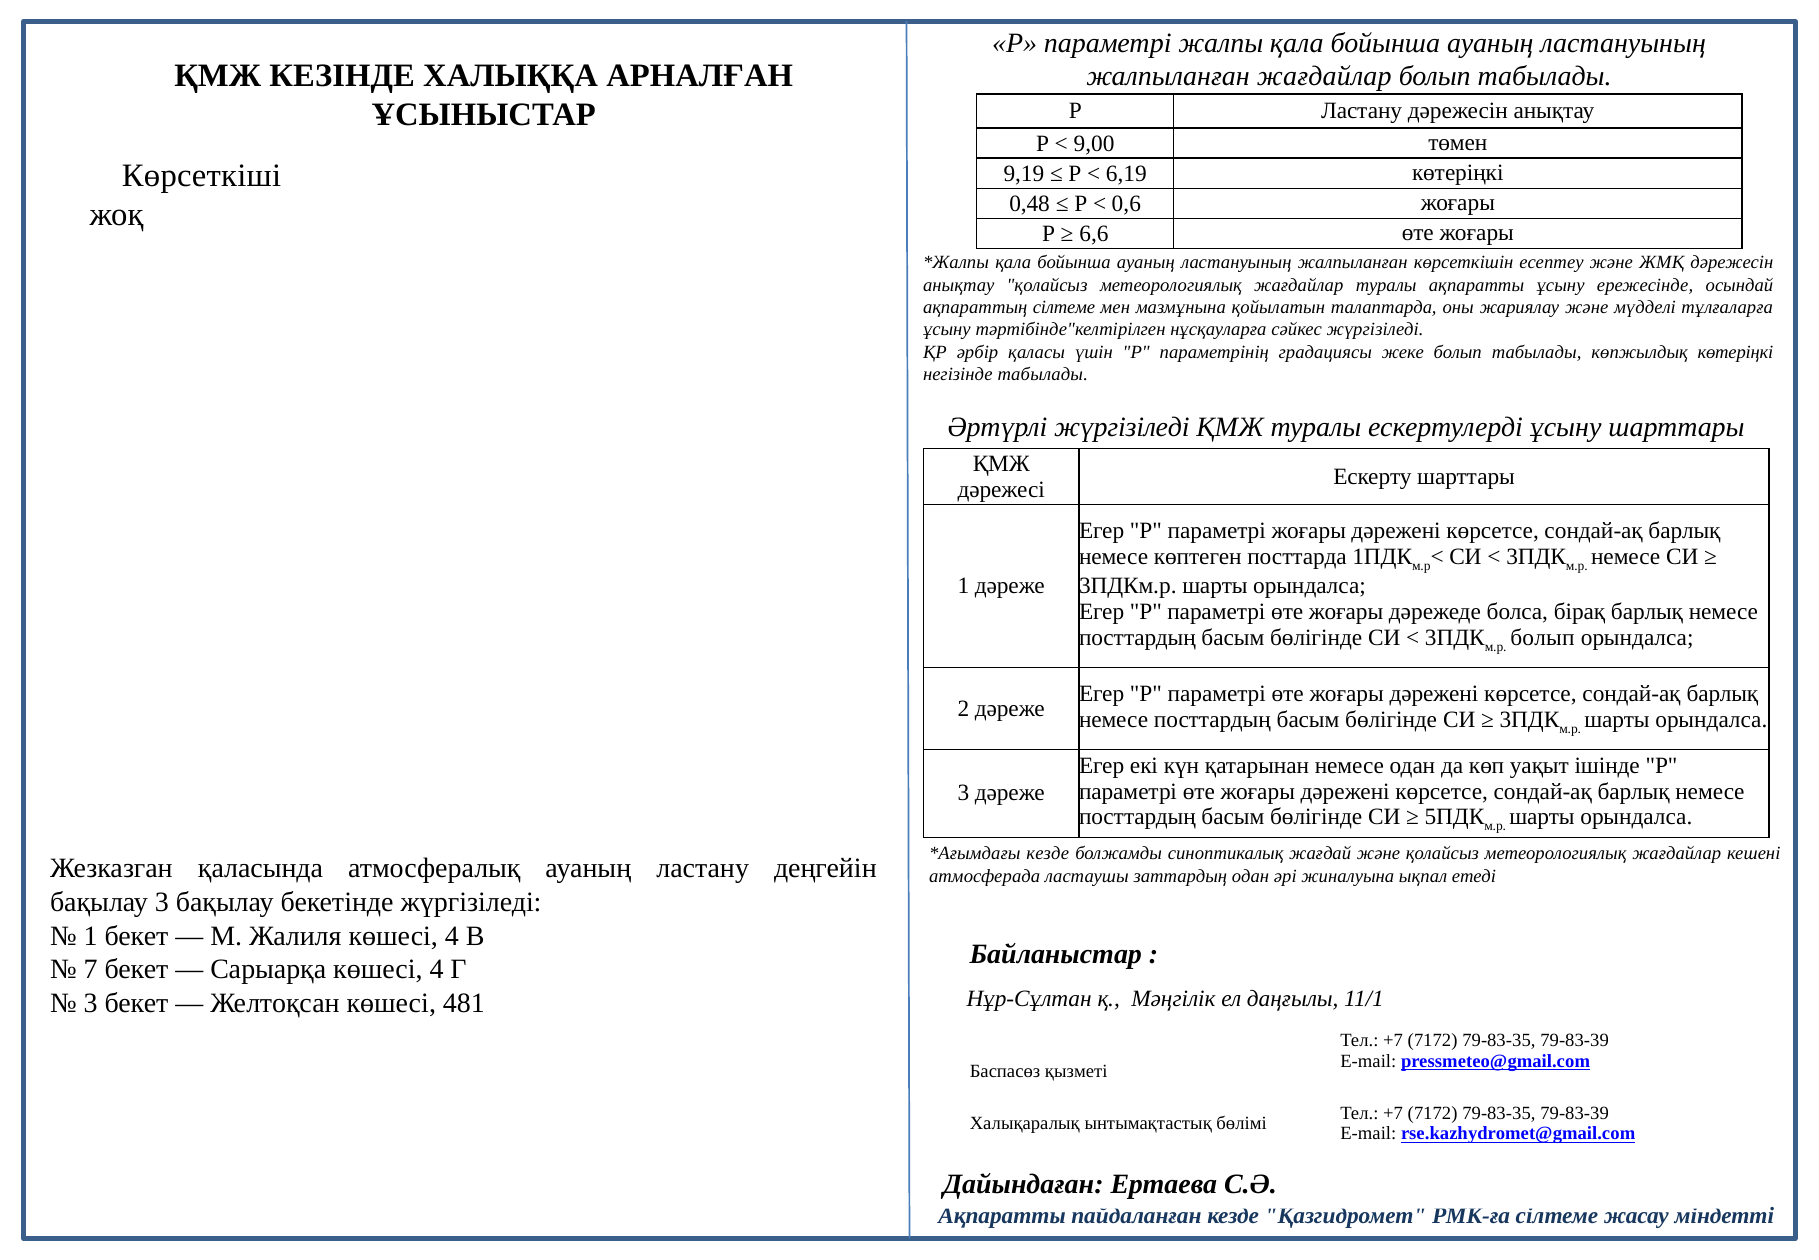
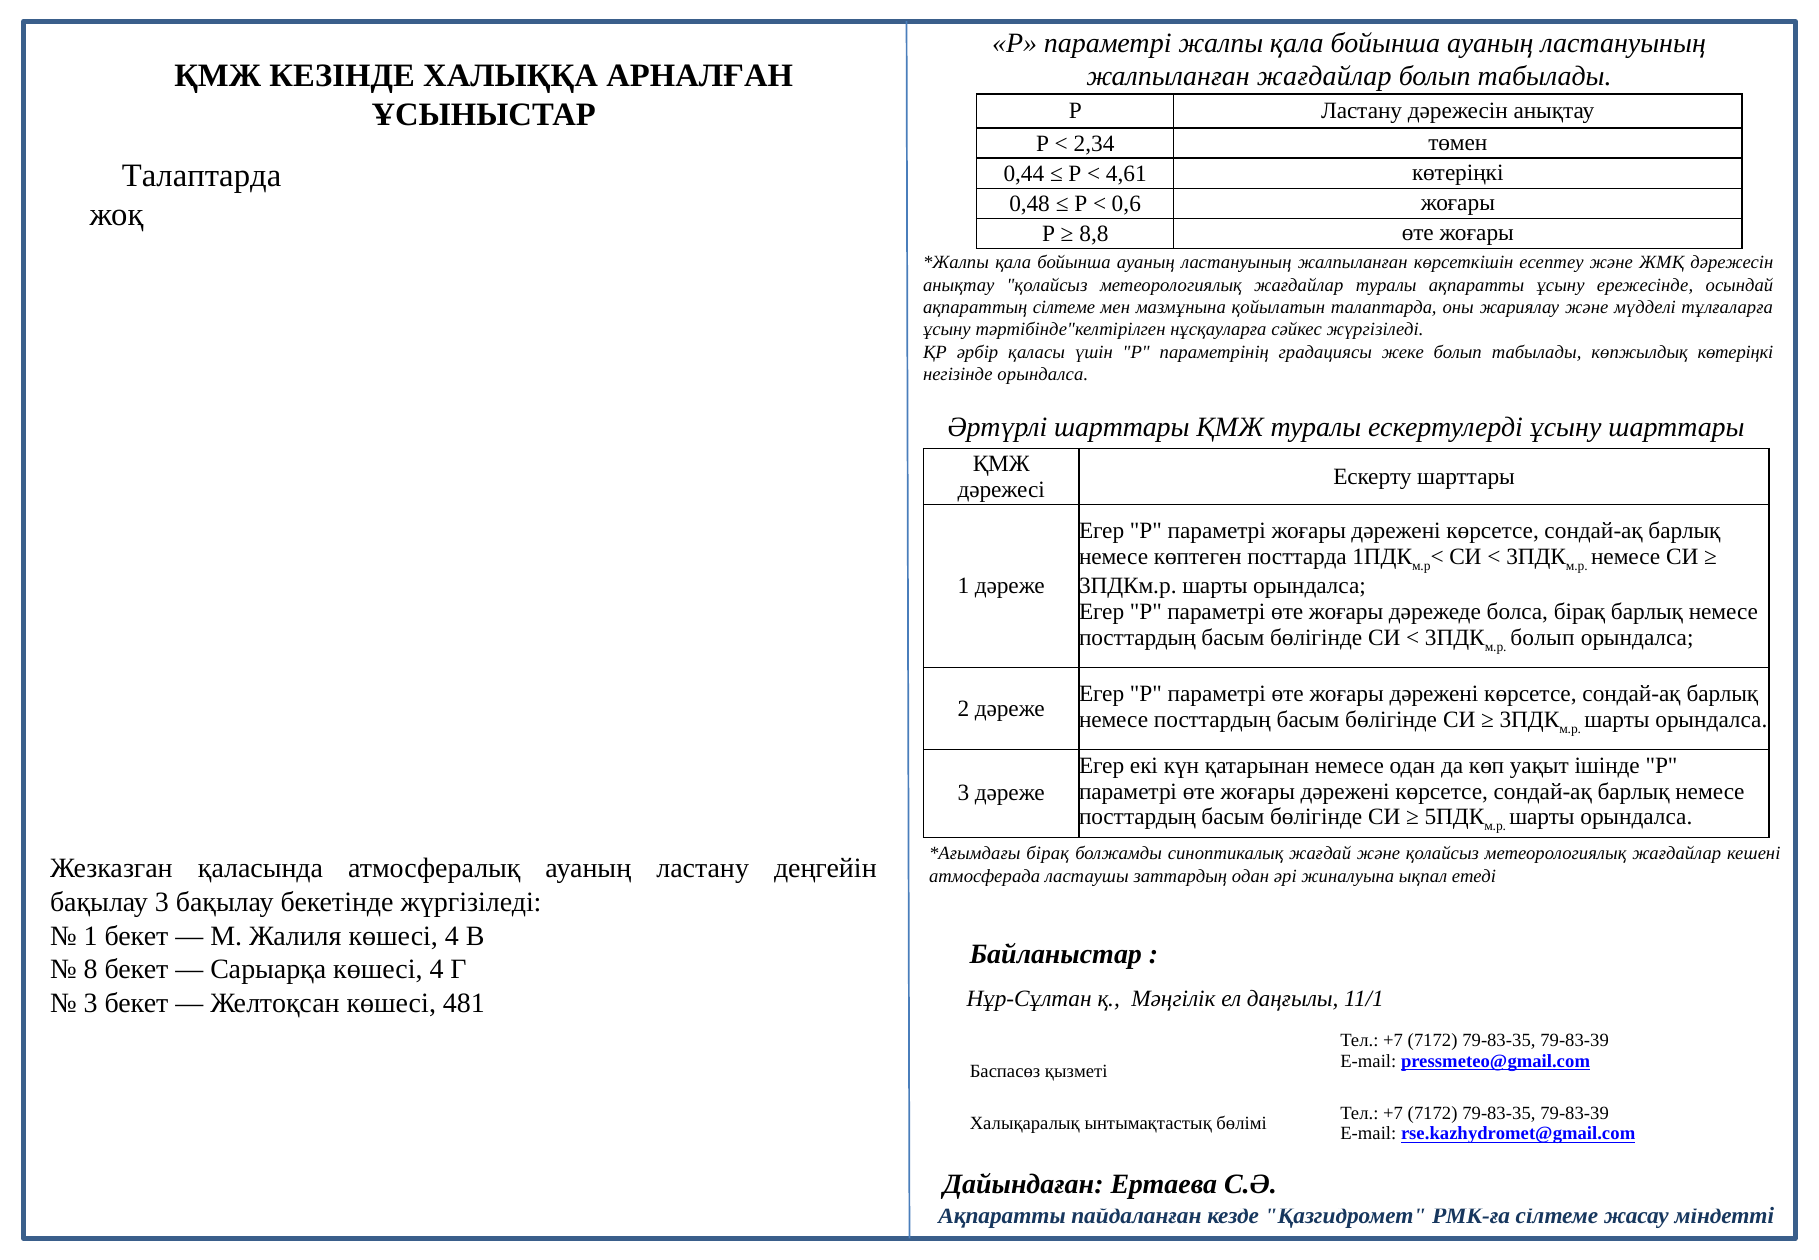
9,00: 9,00 -> 2,34
Көрсеткіші at (202, 176): Көрсеткіші -> Талаптарда
9,19: 9,19 -> 0,44
6,19: 6,19 -> 4,61
6,6: 6,6 -> 8,8
негізінде табылады: табылады -> орындалса
Әртүрлі жүргізіледі: жүргізіледі -> шарттары
кезде at (1048, 853): кезде -> бірақ
7: 7 -> 8
